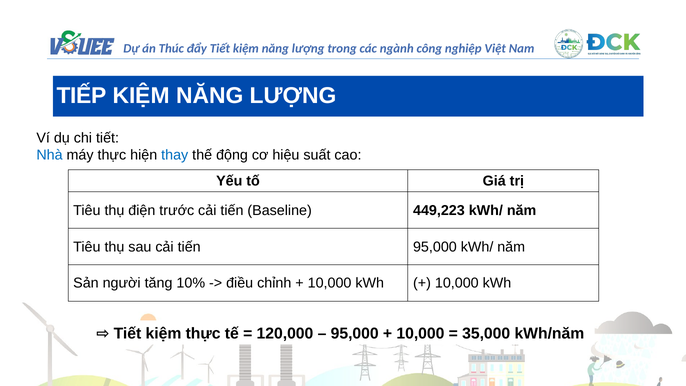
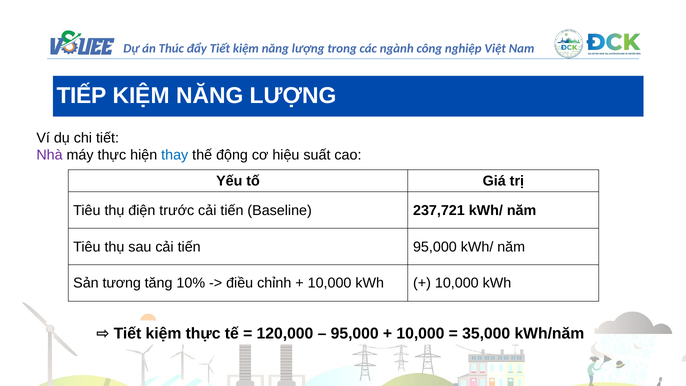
Nhà colour: blue -> purple
449,223: 449,223 -> 237,721
người: người -> tương
